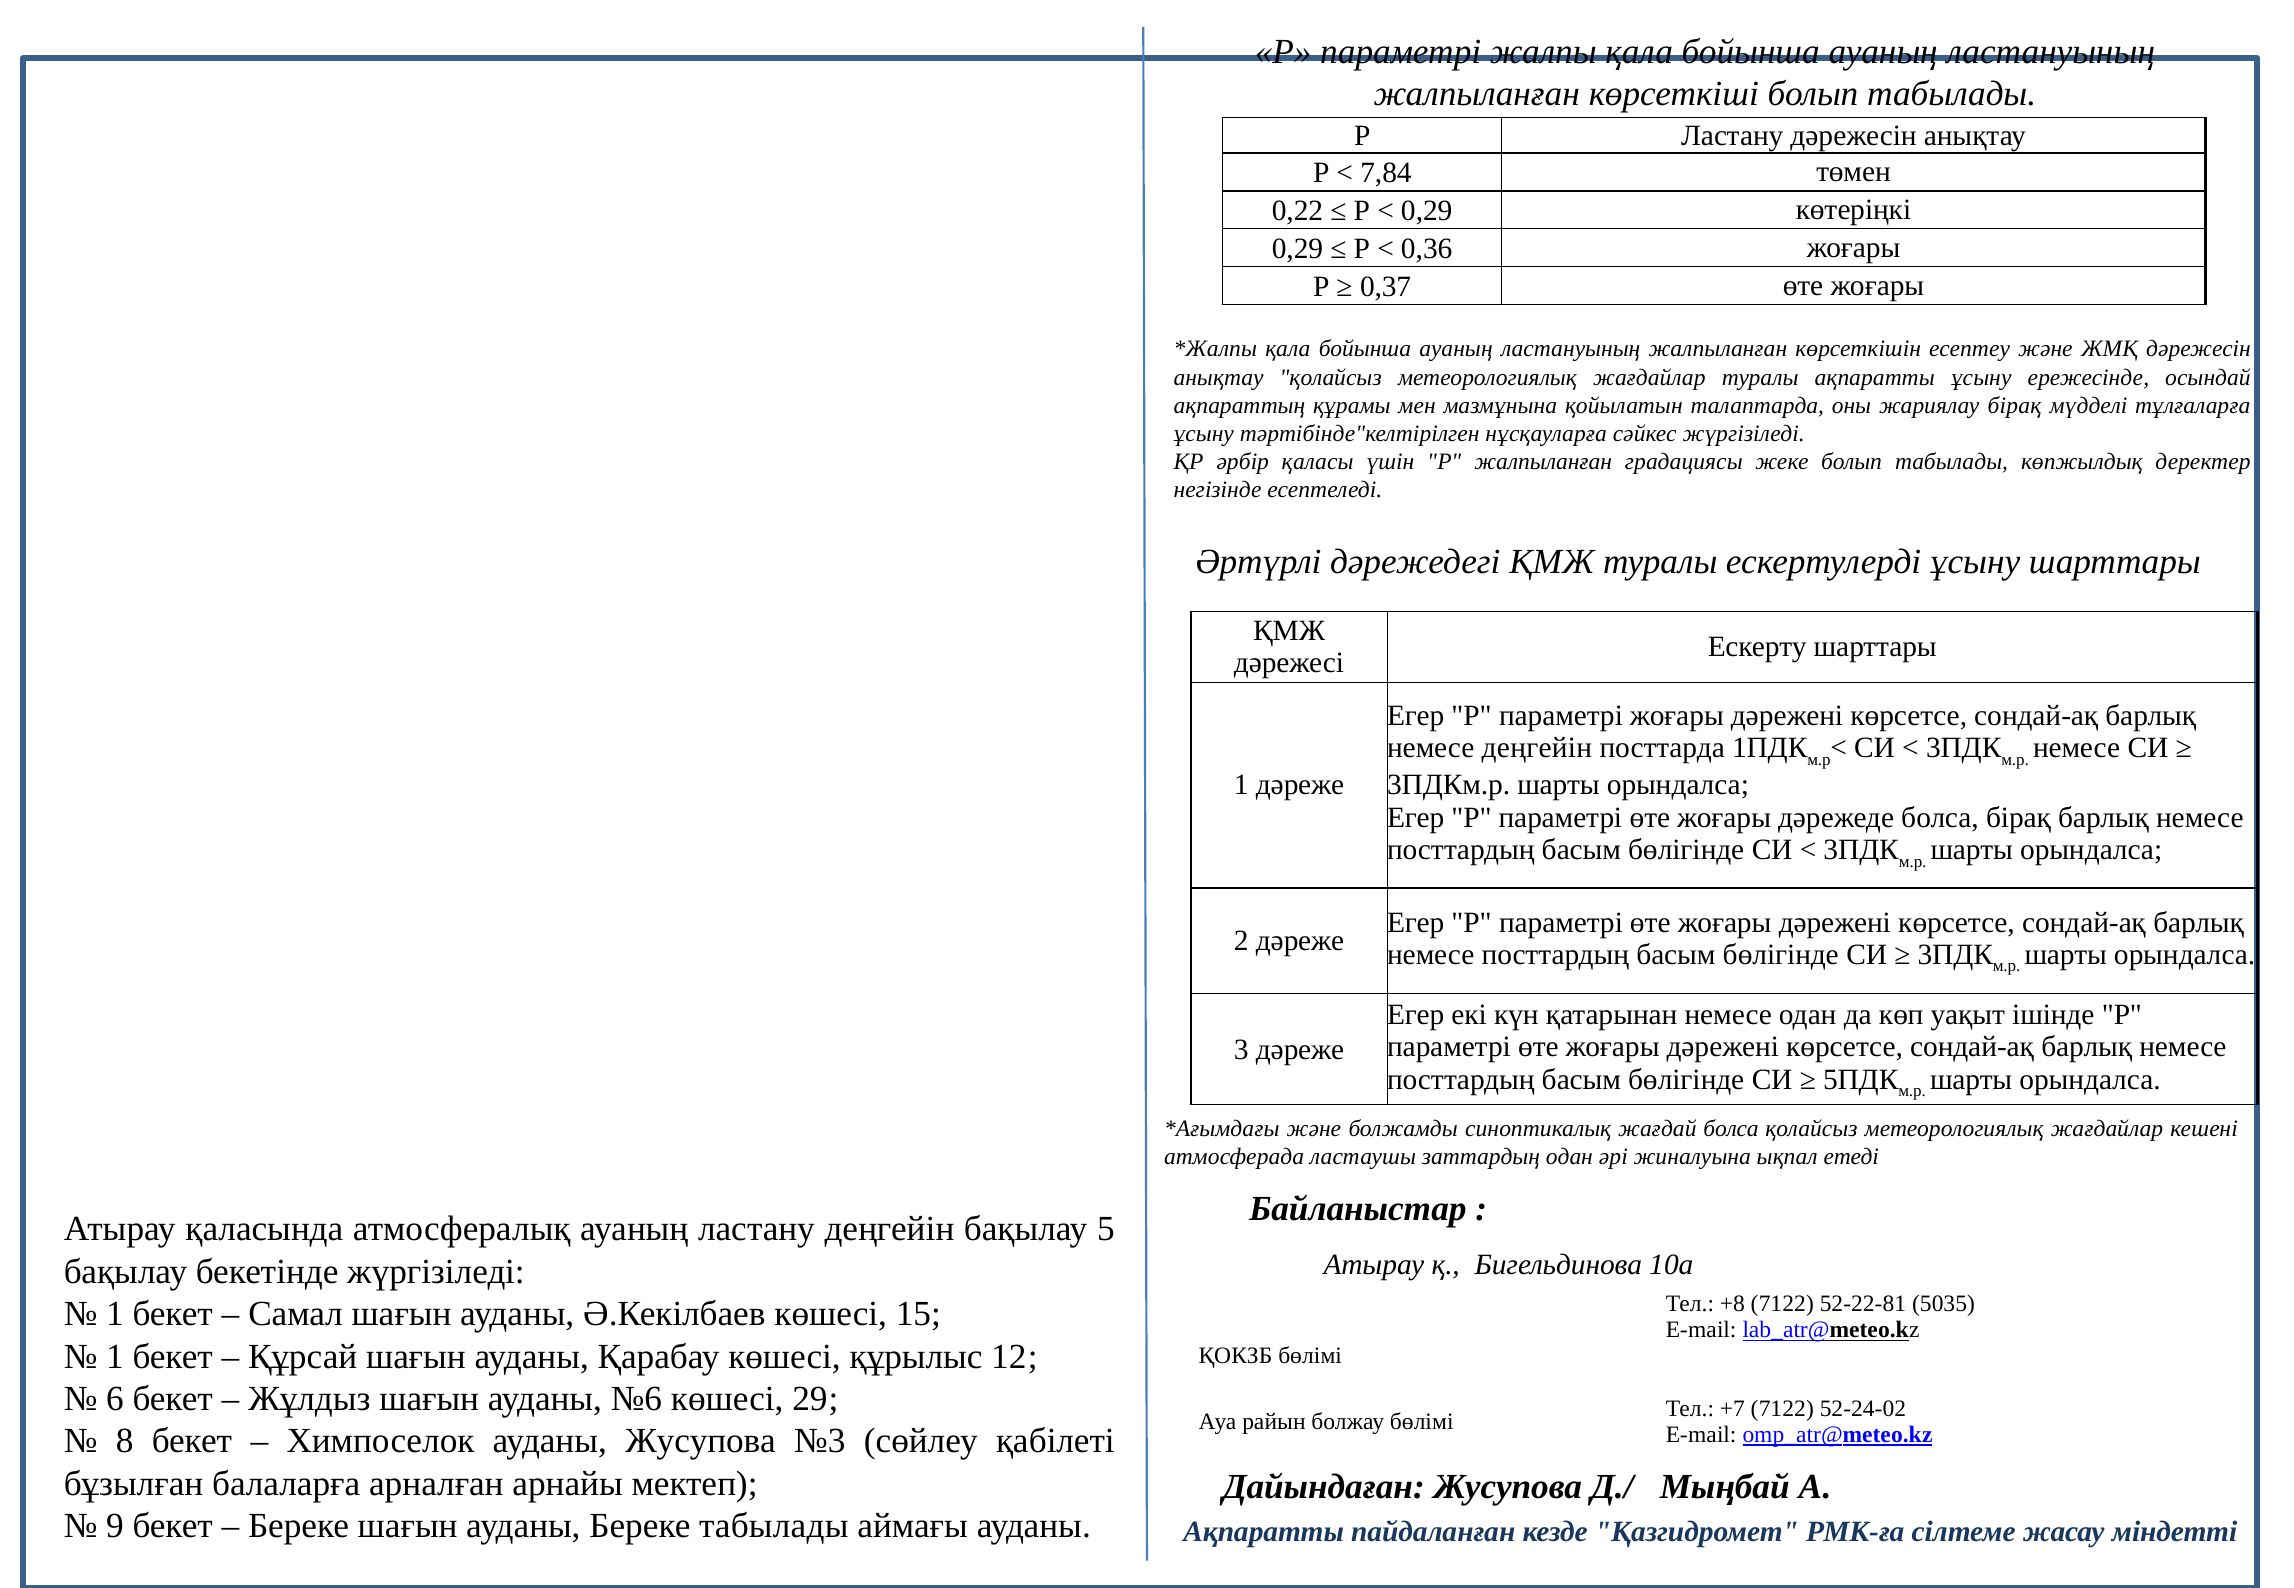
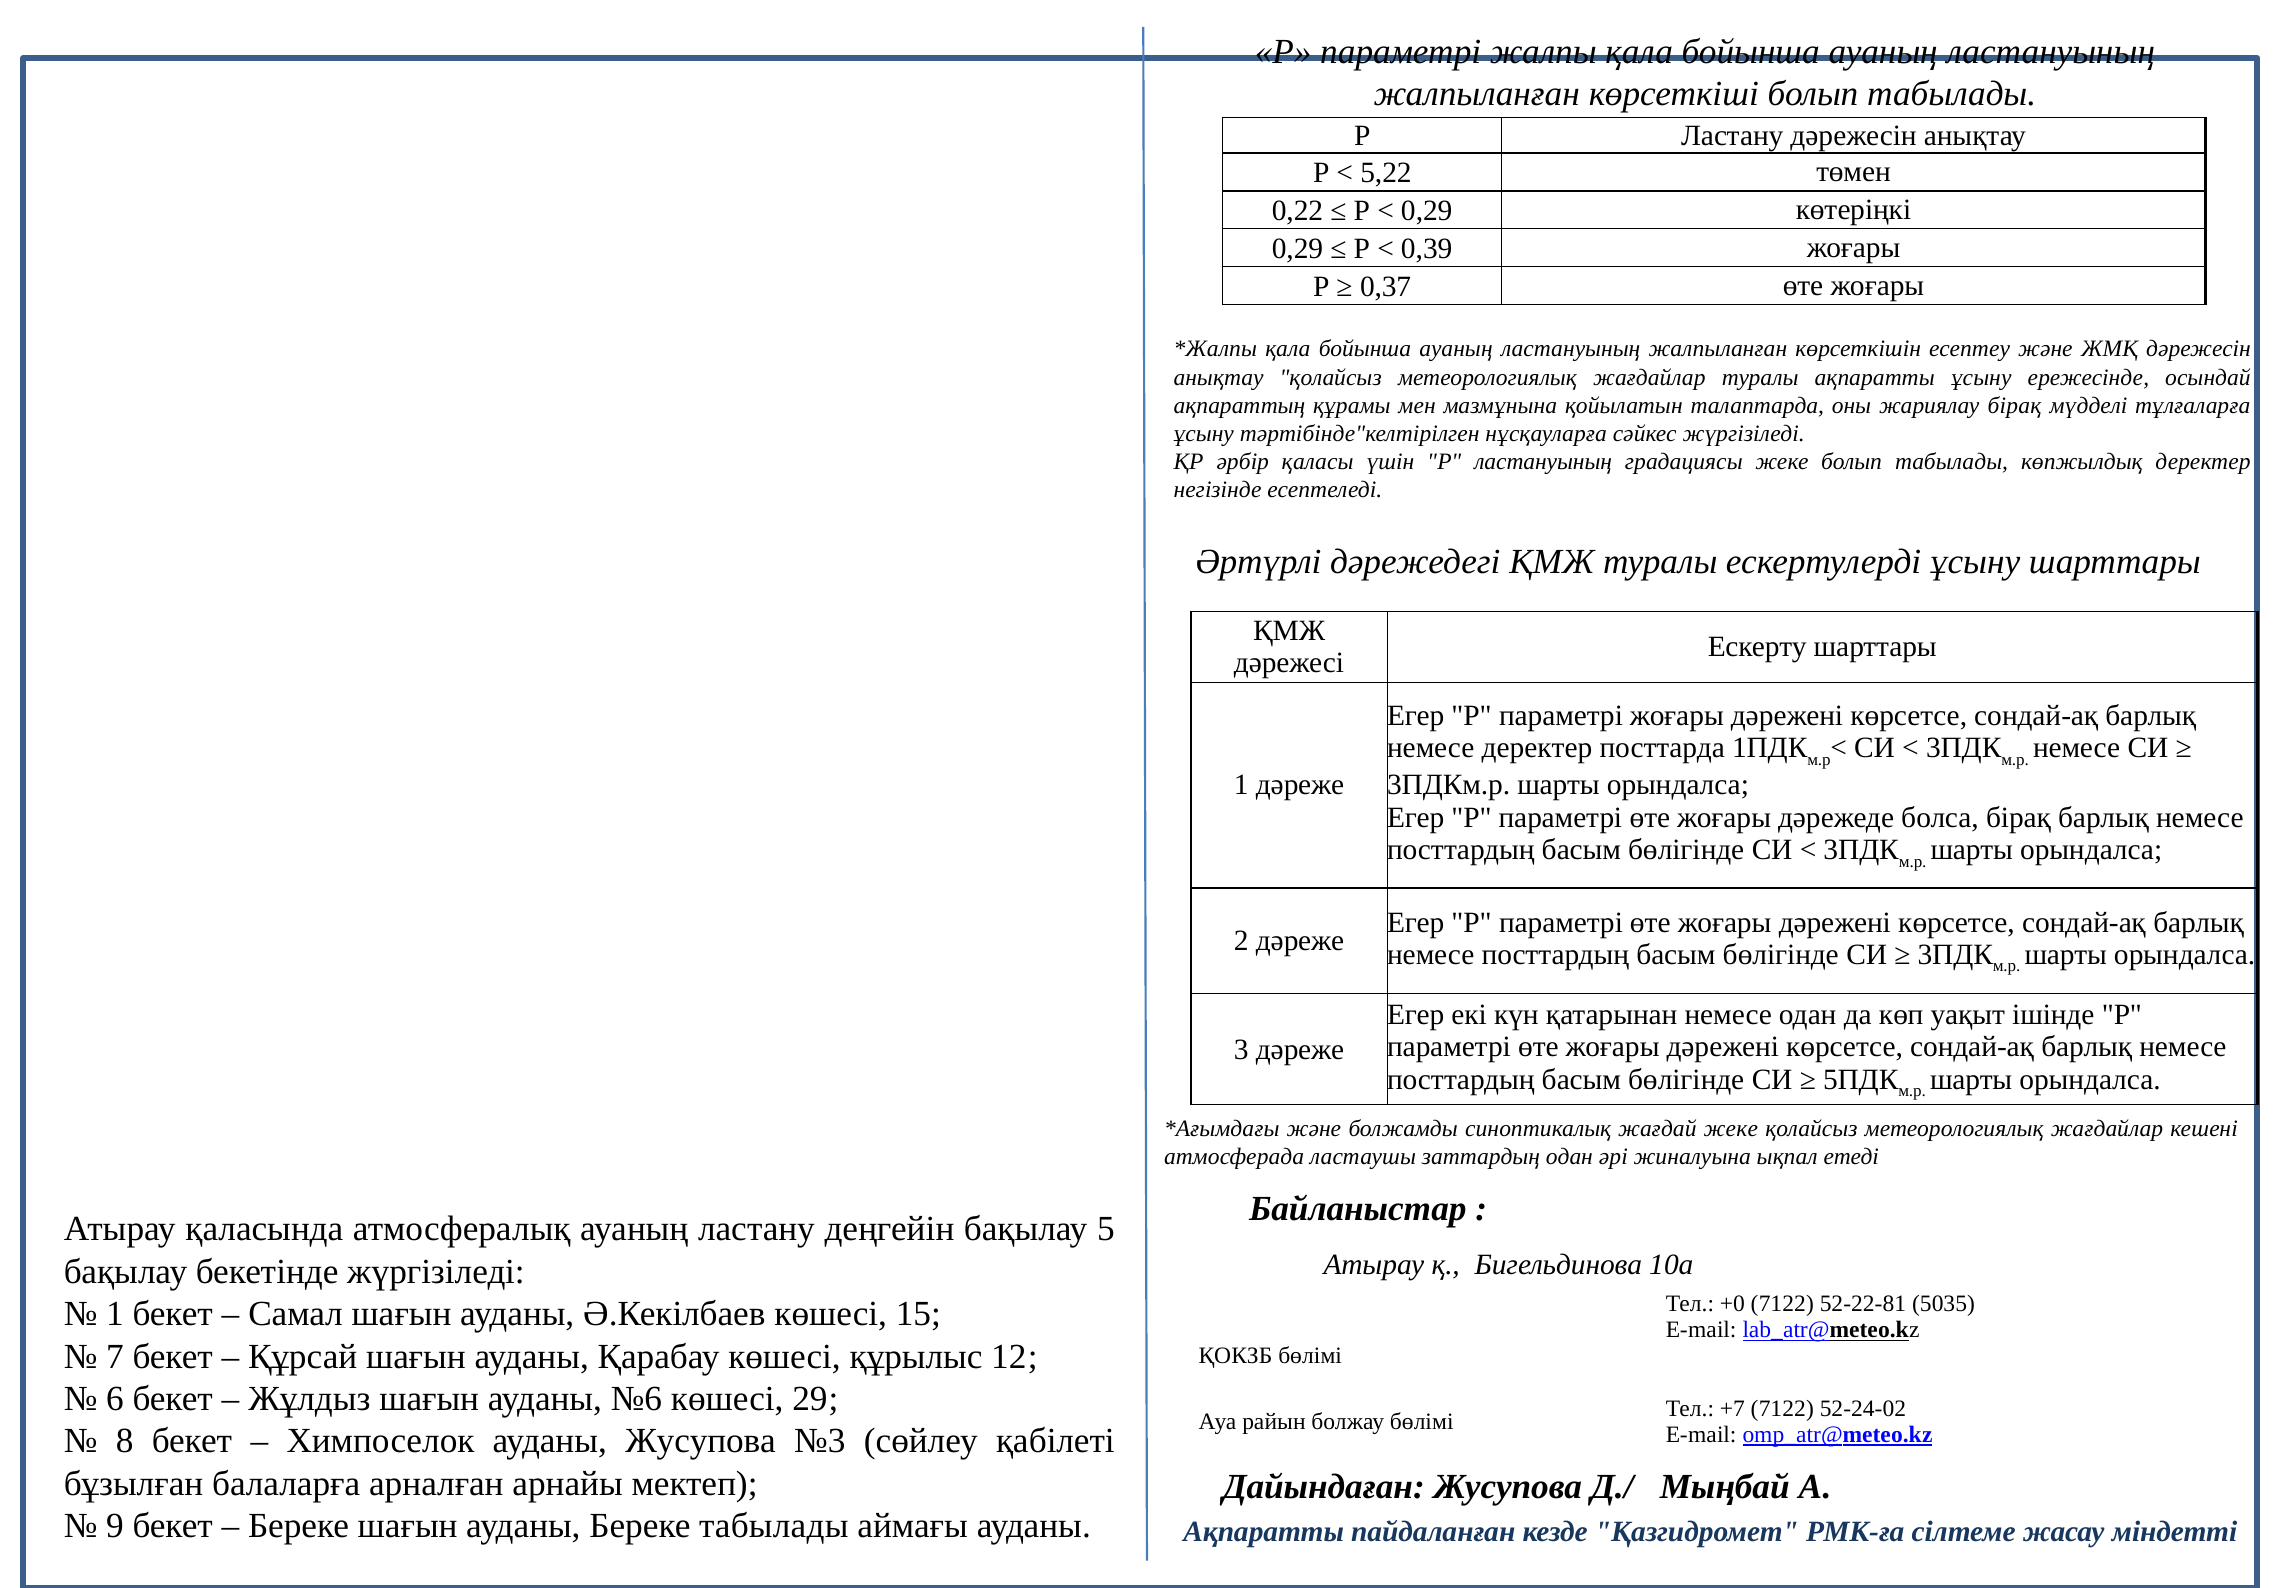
7,84: 7,84 -> 5,22
0,36: 0,36 -> 0,39
Р жалпыланған: жалпыланған -> ластануының
немесе деңгейін: деңгейін -> деректер
жағдай болса: болса -> жеке
+8: +8 -> +0
1 at (115, 1356): 1 -> 7
